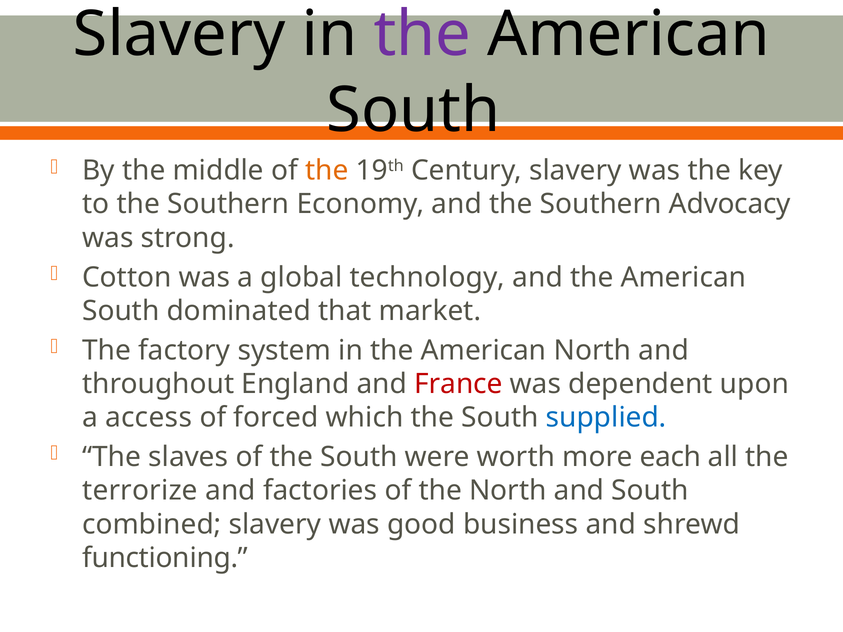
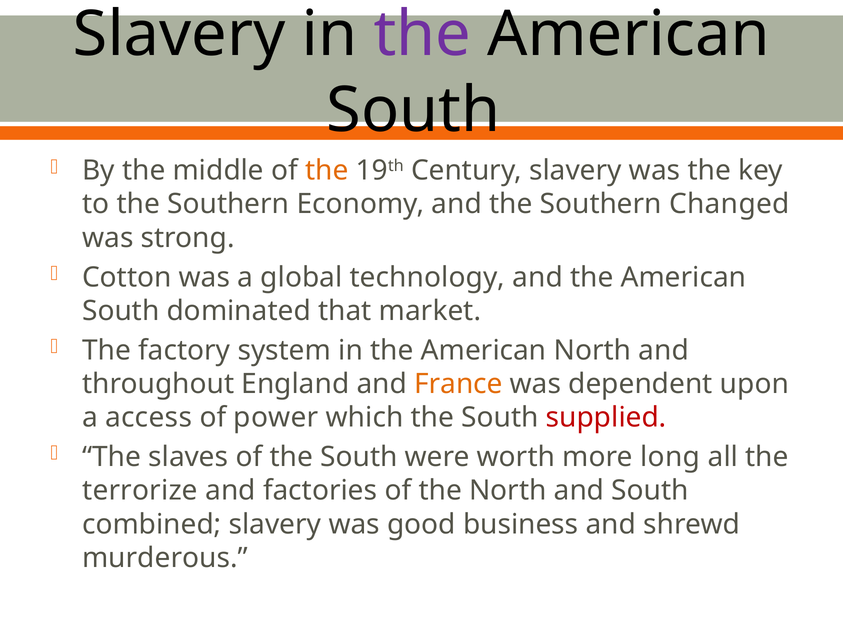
Advocacy: Advocacy -> Changed
France colour: red -> orange
forced: forced -> power
supplied colour: blue -> red
each: each -> long
functioning: functioning -> murderous
